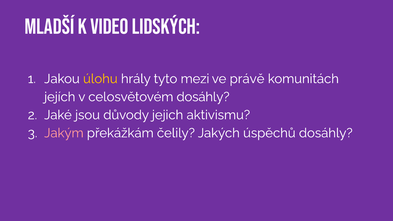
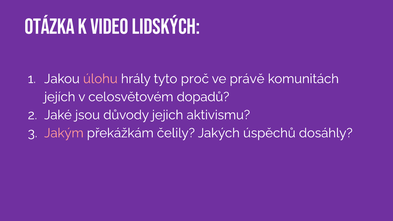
Mladší: Mladší -> Otázka
úlohu colour: yellow -> pink
mezi: mezi -> proč
celosvětovém dosáhly: dosáhly -> dopadů
